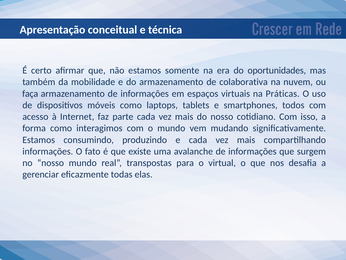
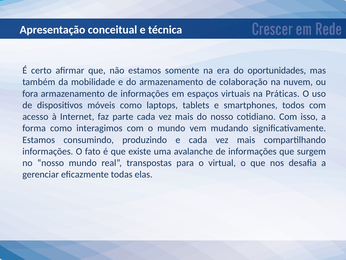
colaborativa: colaborativa -> colaboração
faça: faça -> fora
